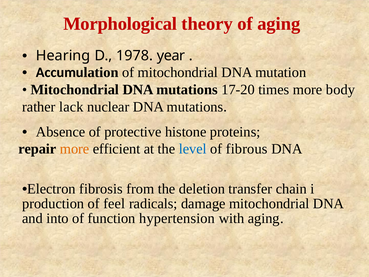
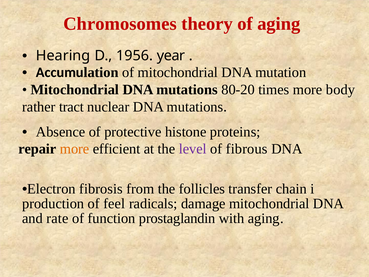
Morphological: Morphological -> Chromosomes
1978: 1978 -> 1956
17-20: 17-20 -> 80-20
lack: lack -> tract
level colour: blue -> purple
deletion: deletion -> follicles
into: into -> rate
hypertension: hypertension -> prostaglandin
